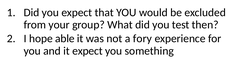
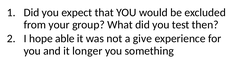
fory: fory -> give
it expect: expect -> longer
